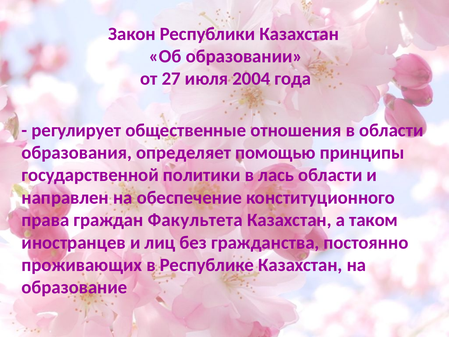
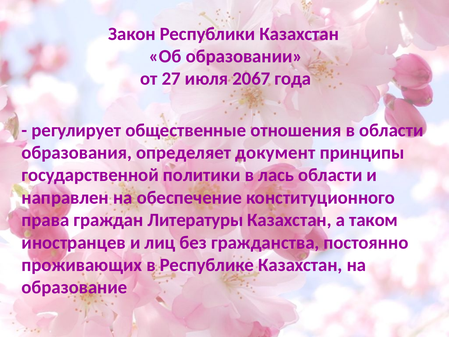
2004: 2004 -> 2067
помощью: помощью -> документ
Факультета: Факультета -> Литературы
